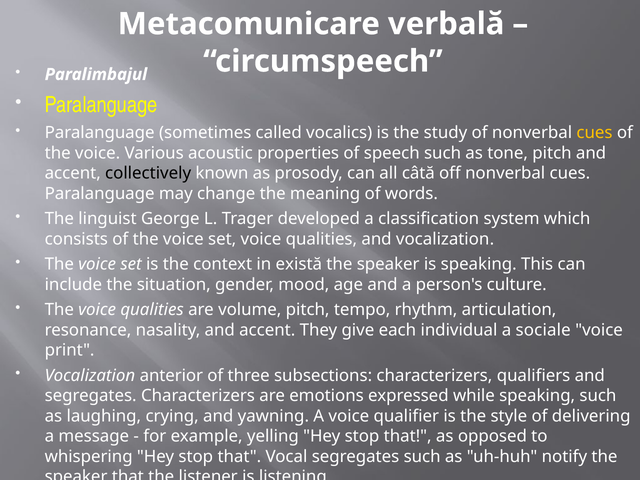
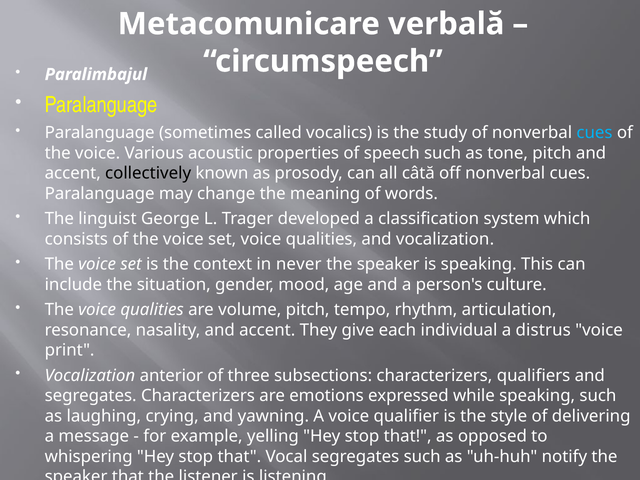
cues at (594, 133) colour: yellow -> light blue
există: există -> never
sociale: sociale -> distrus
